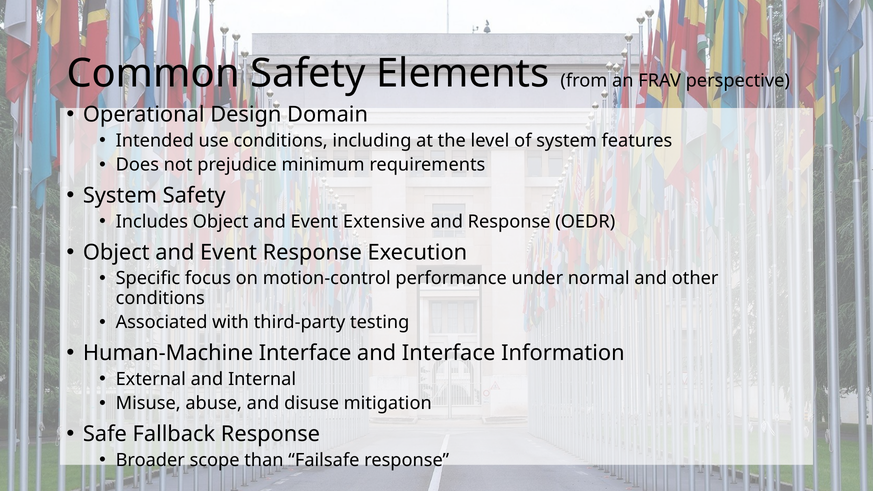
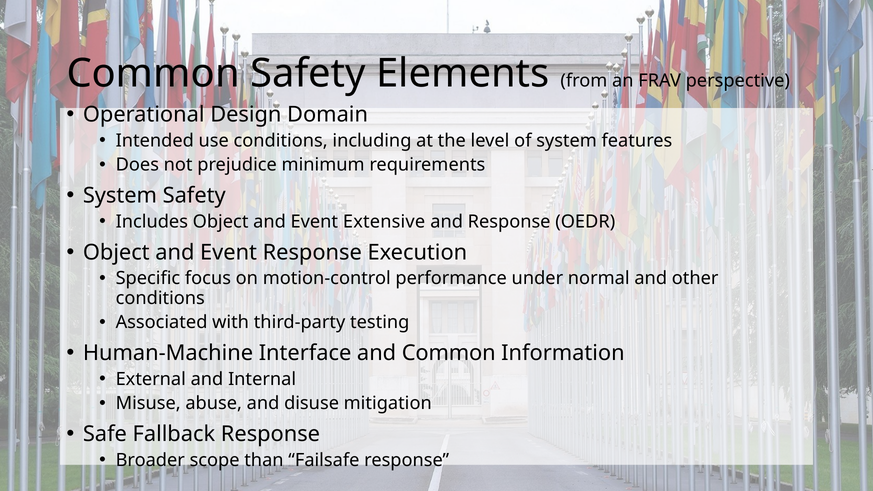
and Interface: Interface -> Common
